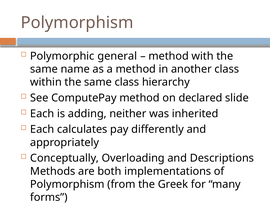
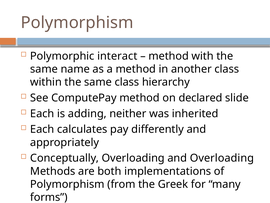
general: general -> interact
and Descriptions: Descriptions -> Overloading
